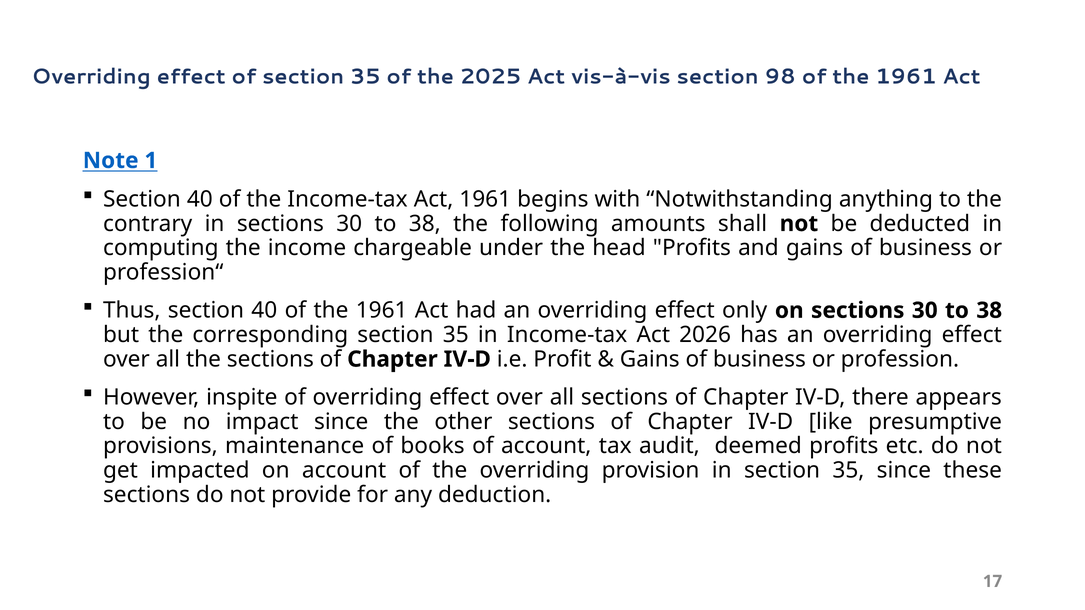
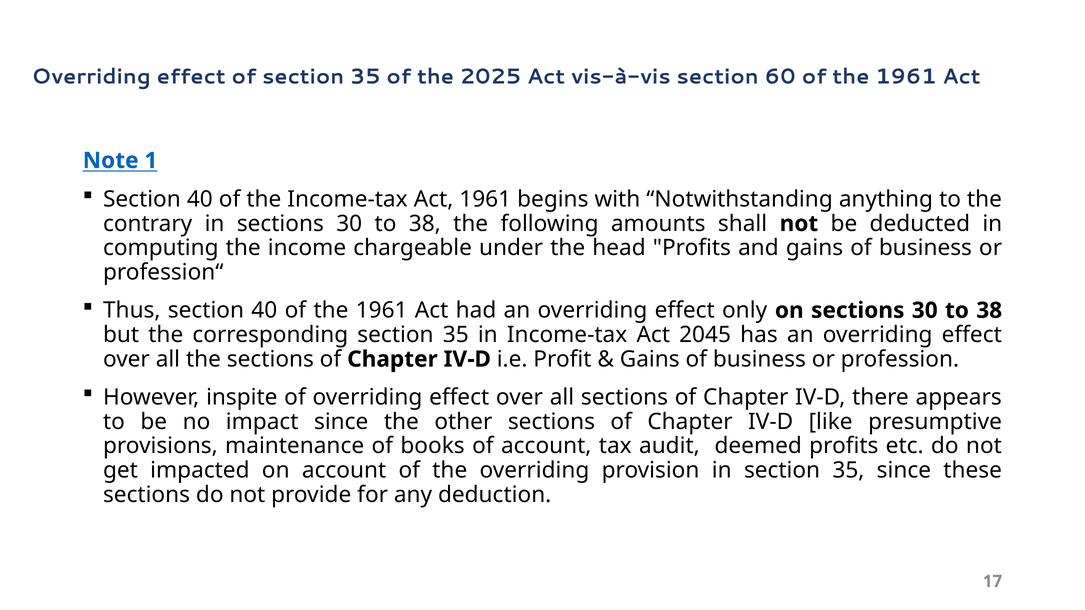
98: 98 -> 60
2026: 2026 -> 2045
